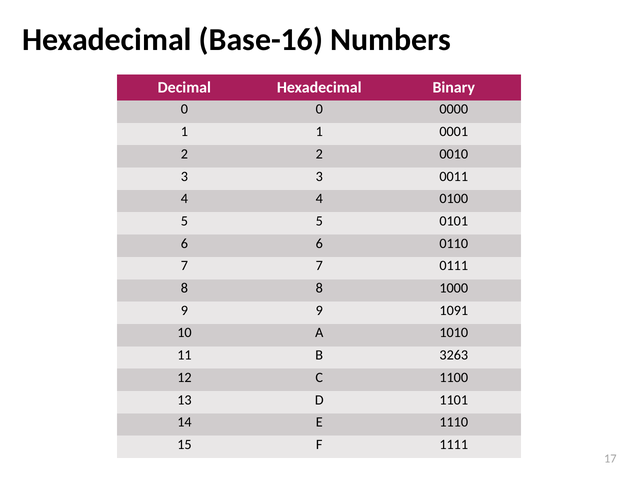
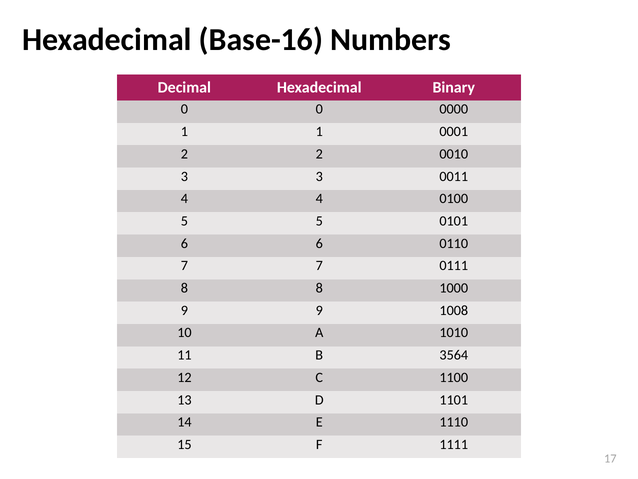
1091: 1091 -> 1008
3263: 3263 -> 3564
